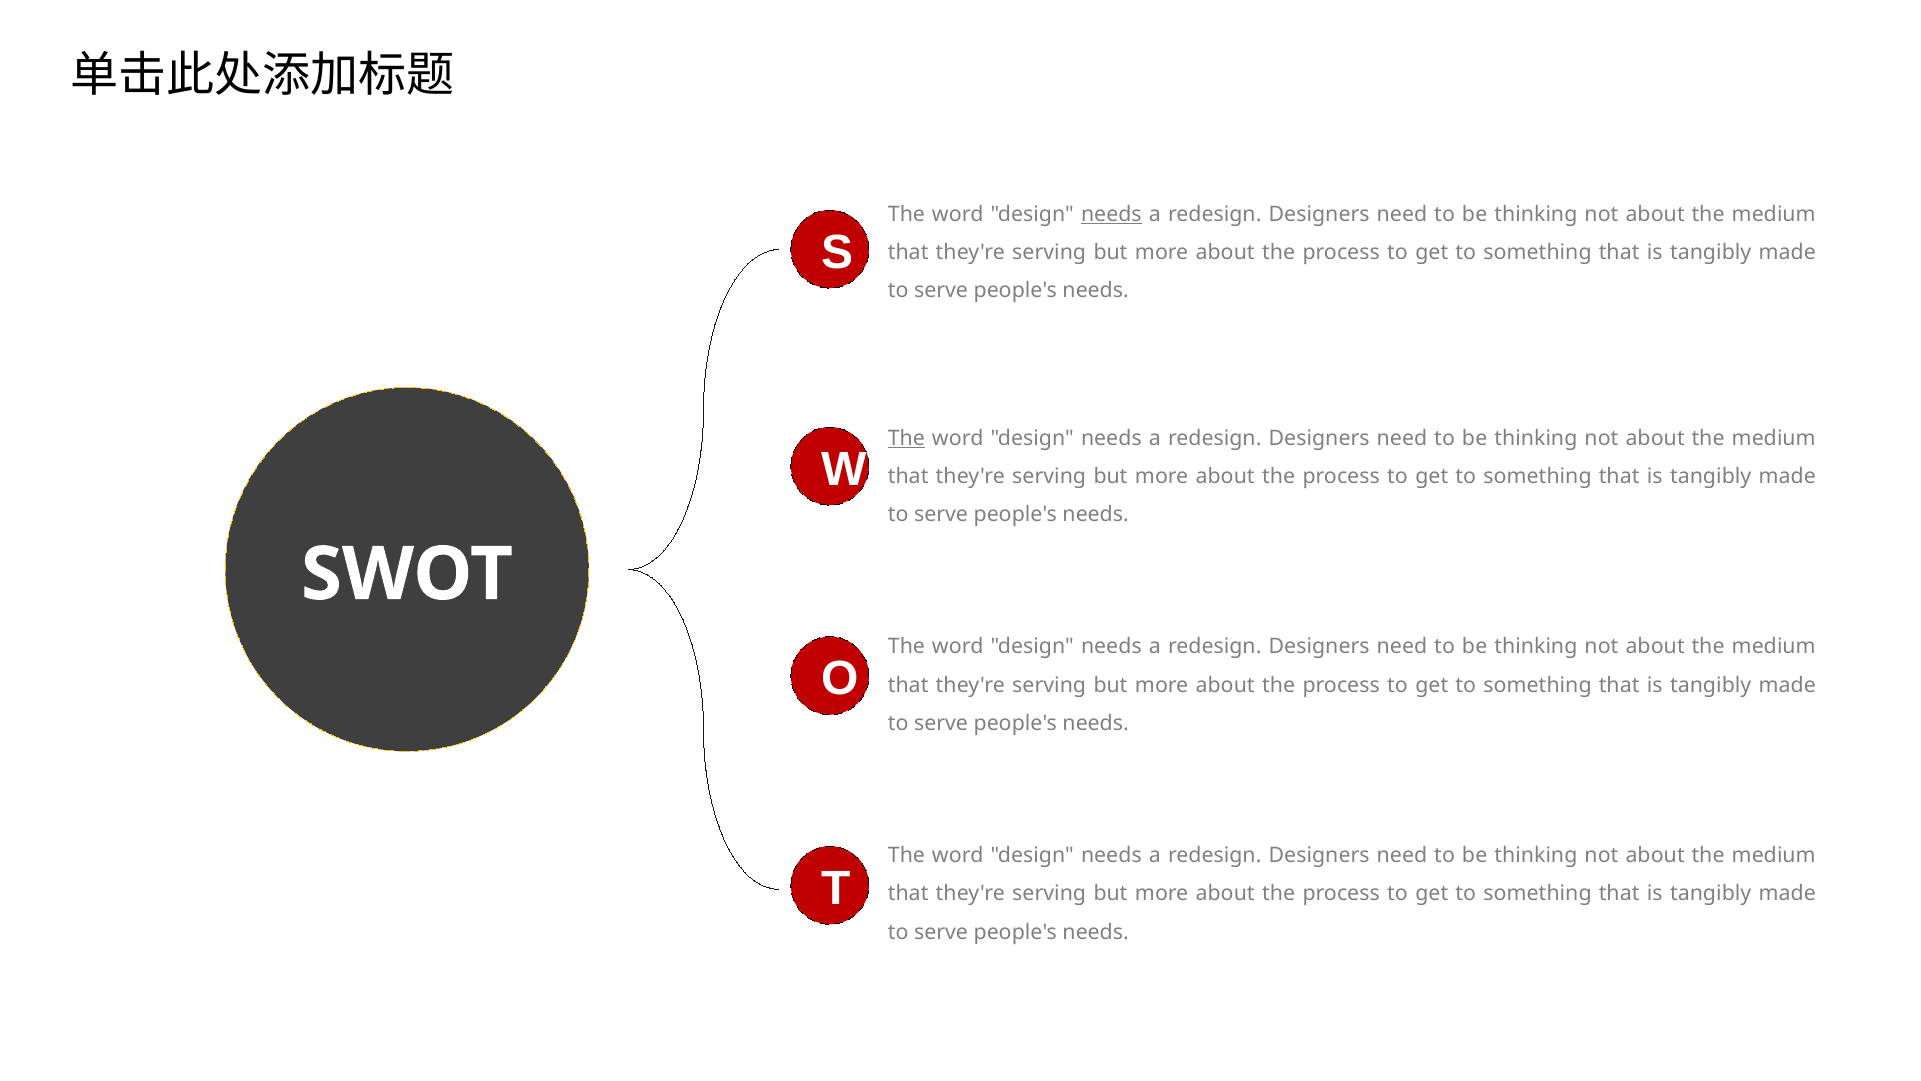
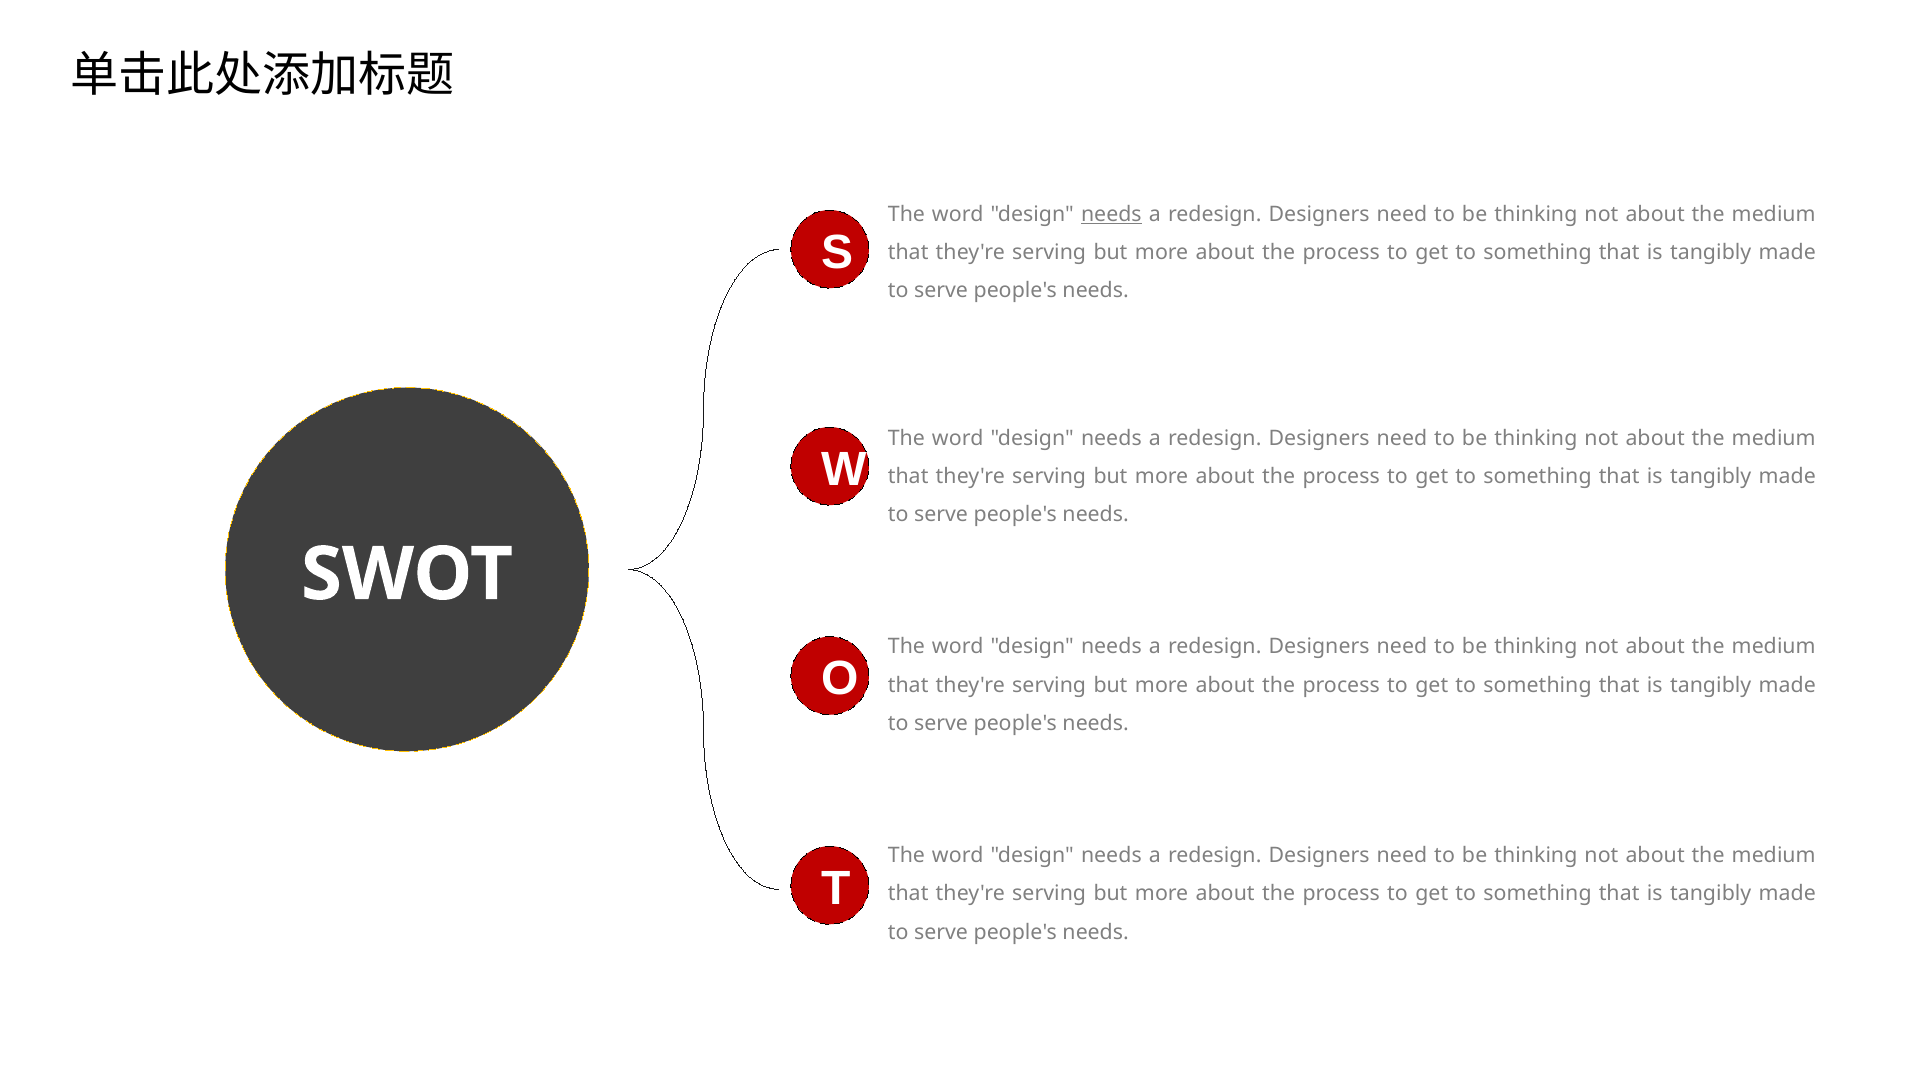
The at (906, 438) underline: present -> none
